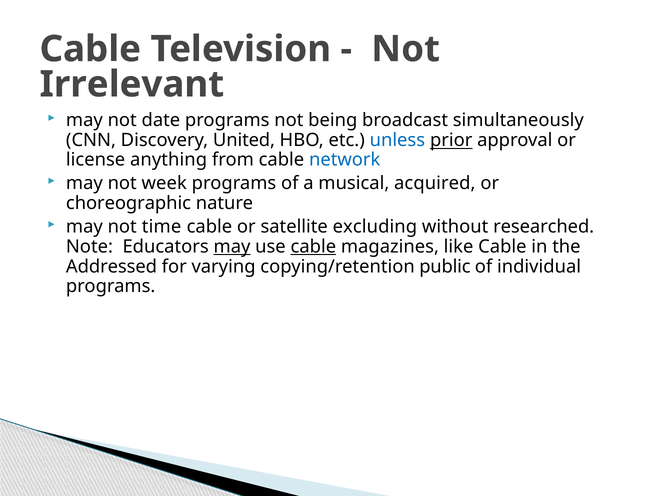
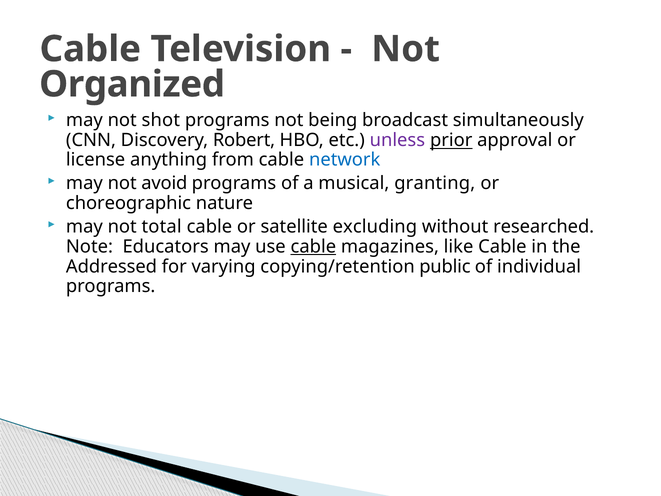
Irrelevant: Irrelevant -> Organized
date: date -> shot
United: United -> Robert
unless colour: blue -> purple
week: week -> avoid
acquired: acquired -> granting
time: time -> total
may at (232, 246) underline: present -> none
